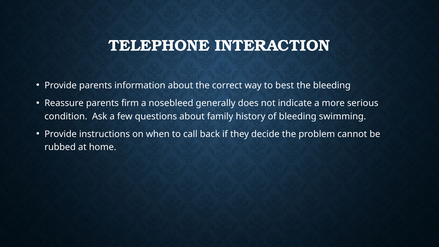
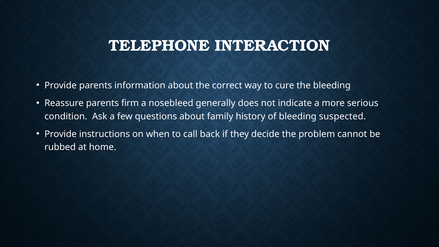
best: best -> cure
swimming: swimming -> suspected
